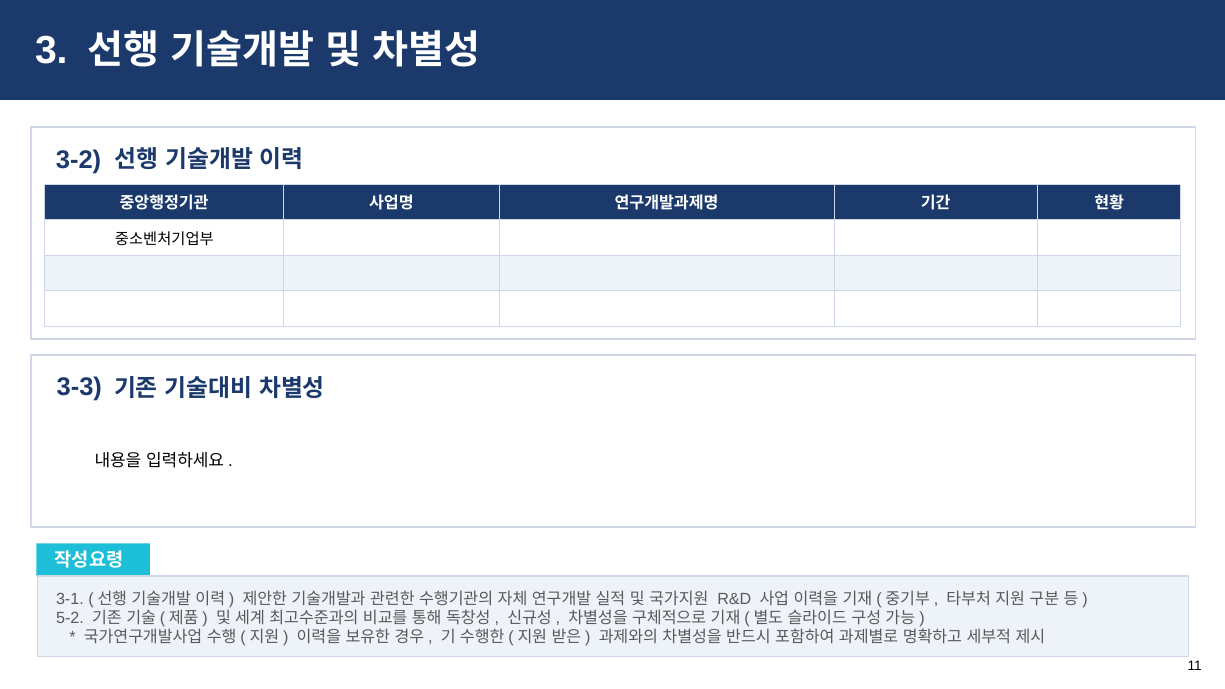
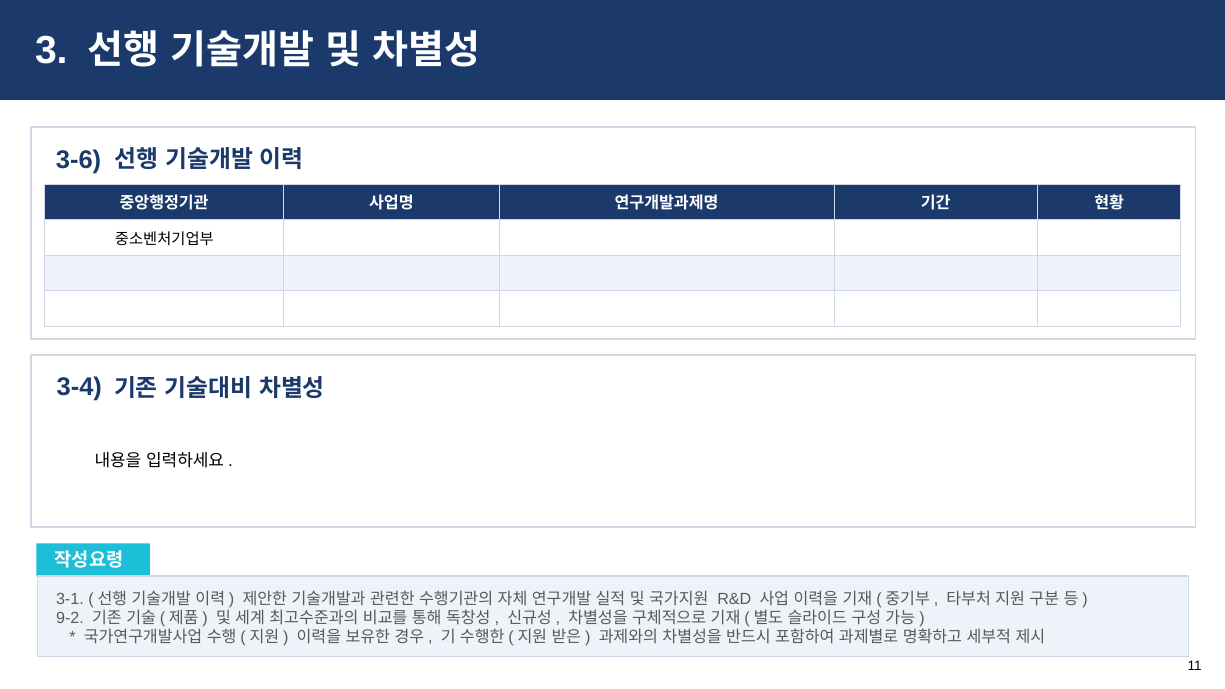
3-2: 3-2 -> 3-6
3-3: 3-3 -> 3-4
5-2: 5-2 -> 9-2
